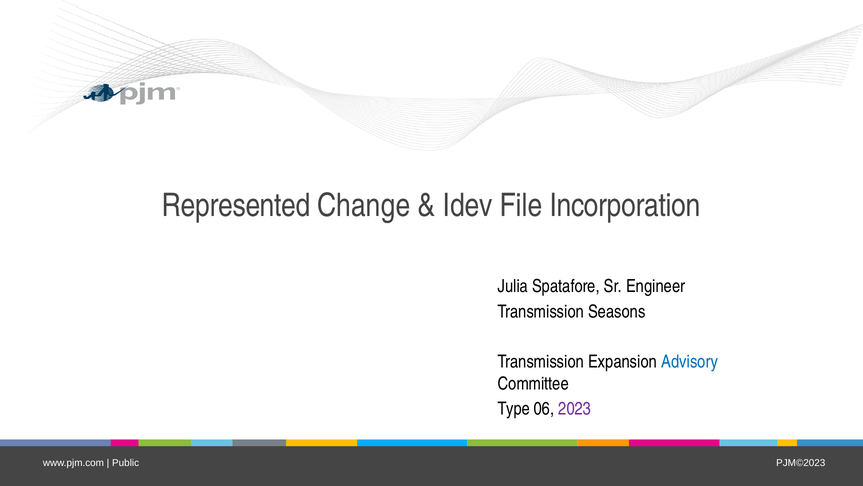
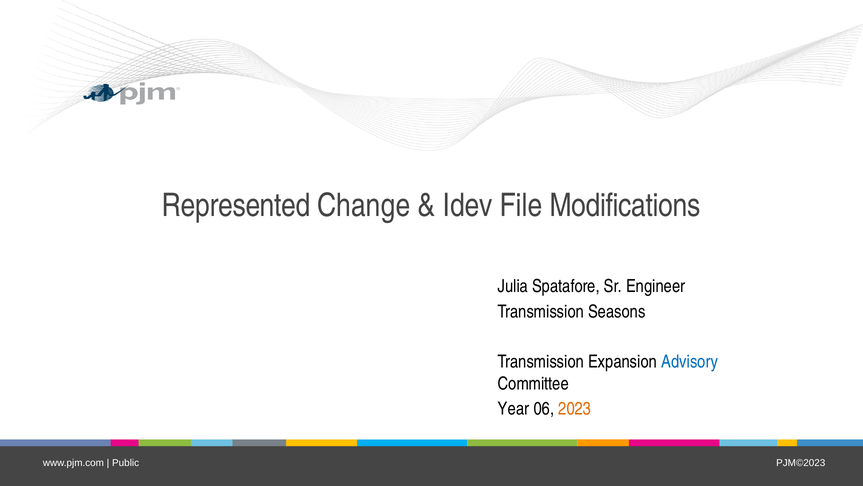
Incorporation: Incorporation -> Modifications
Type: Type -> Year
2023 colour: purple -> orange
